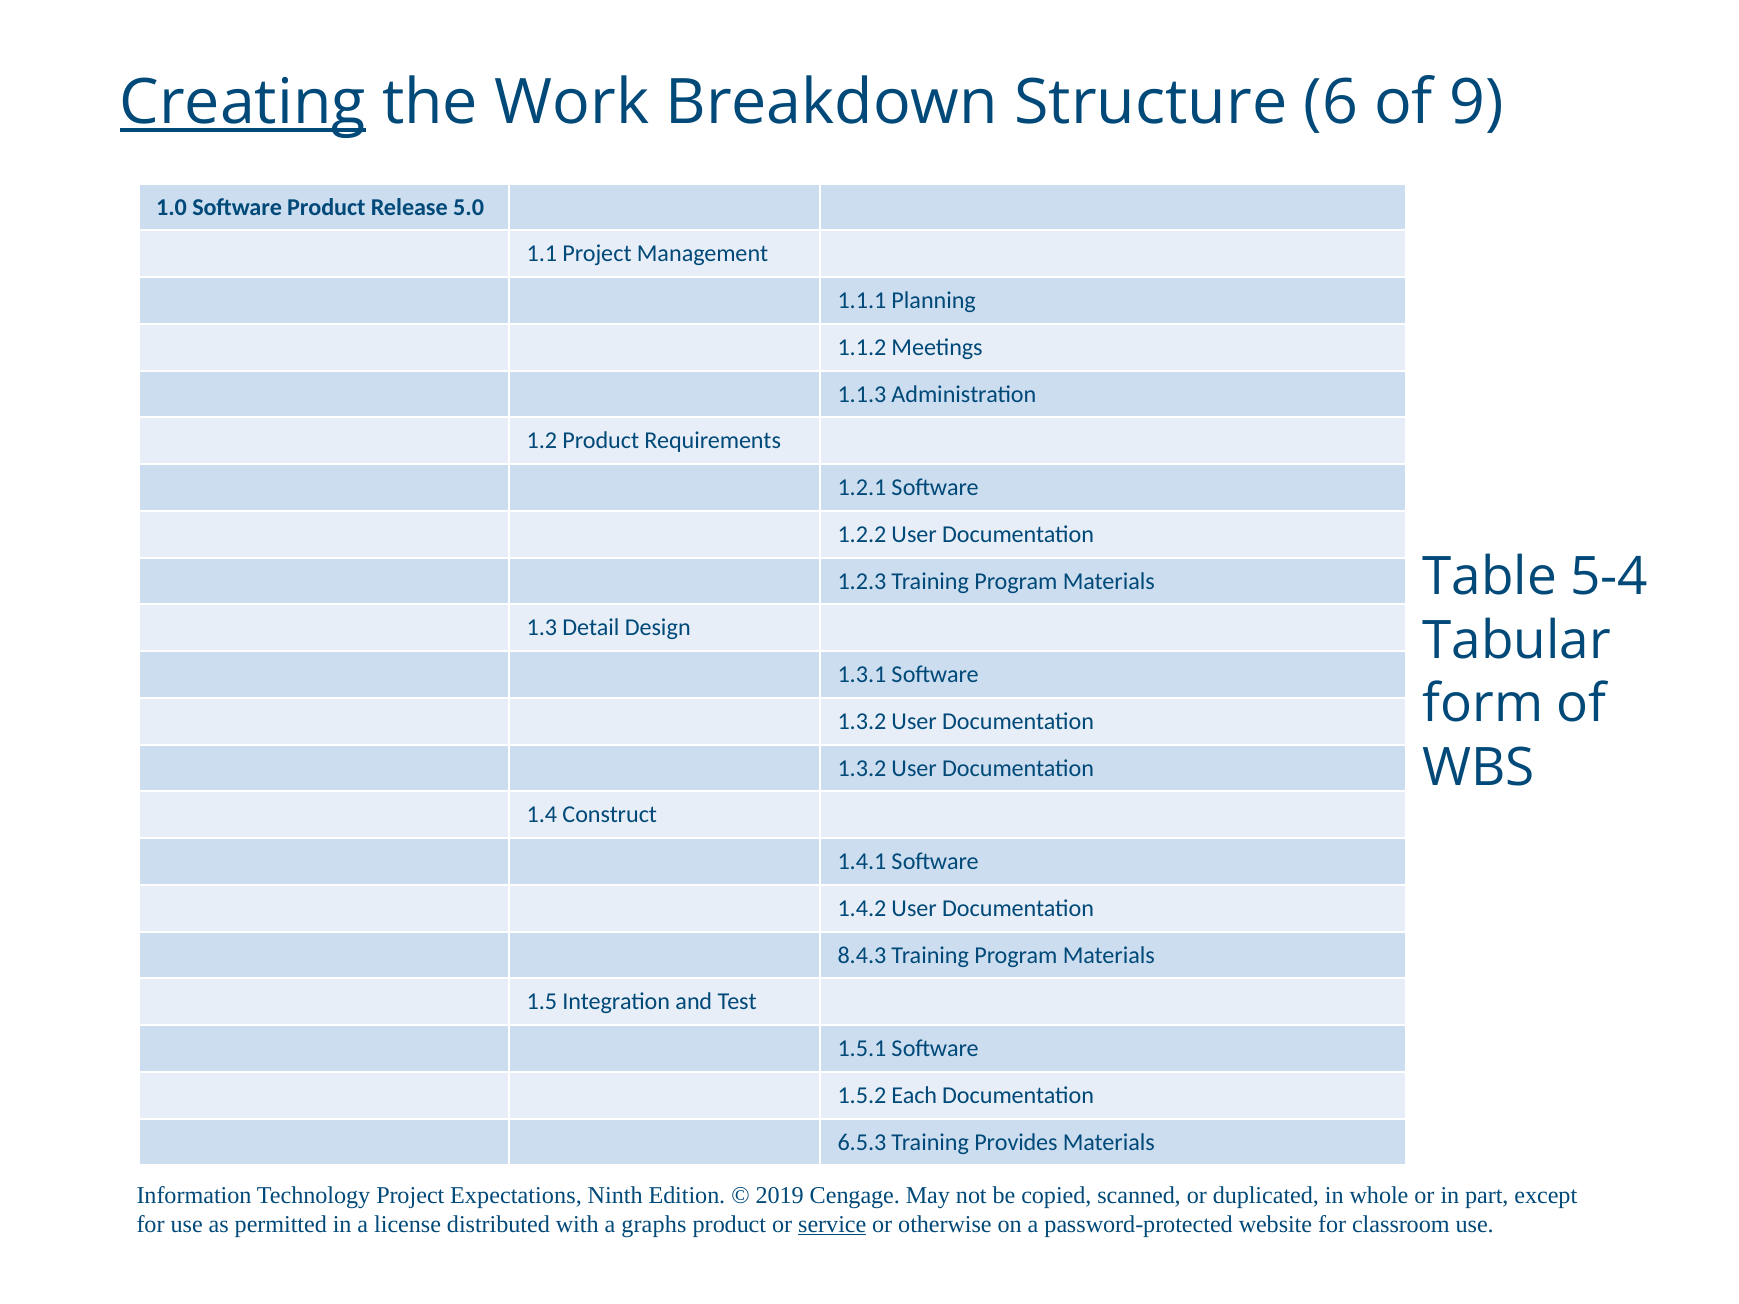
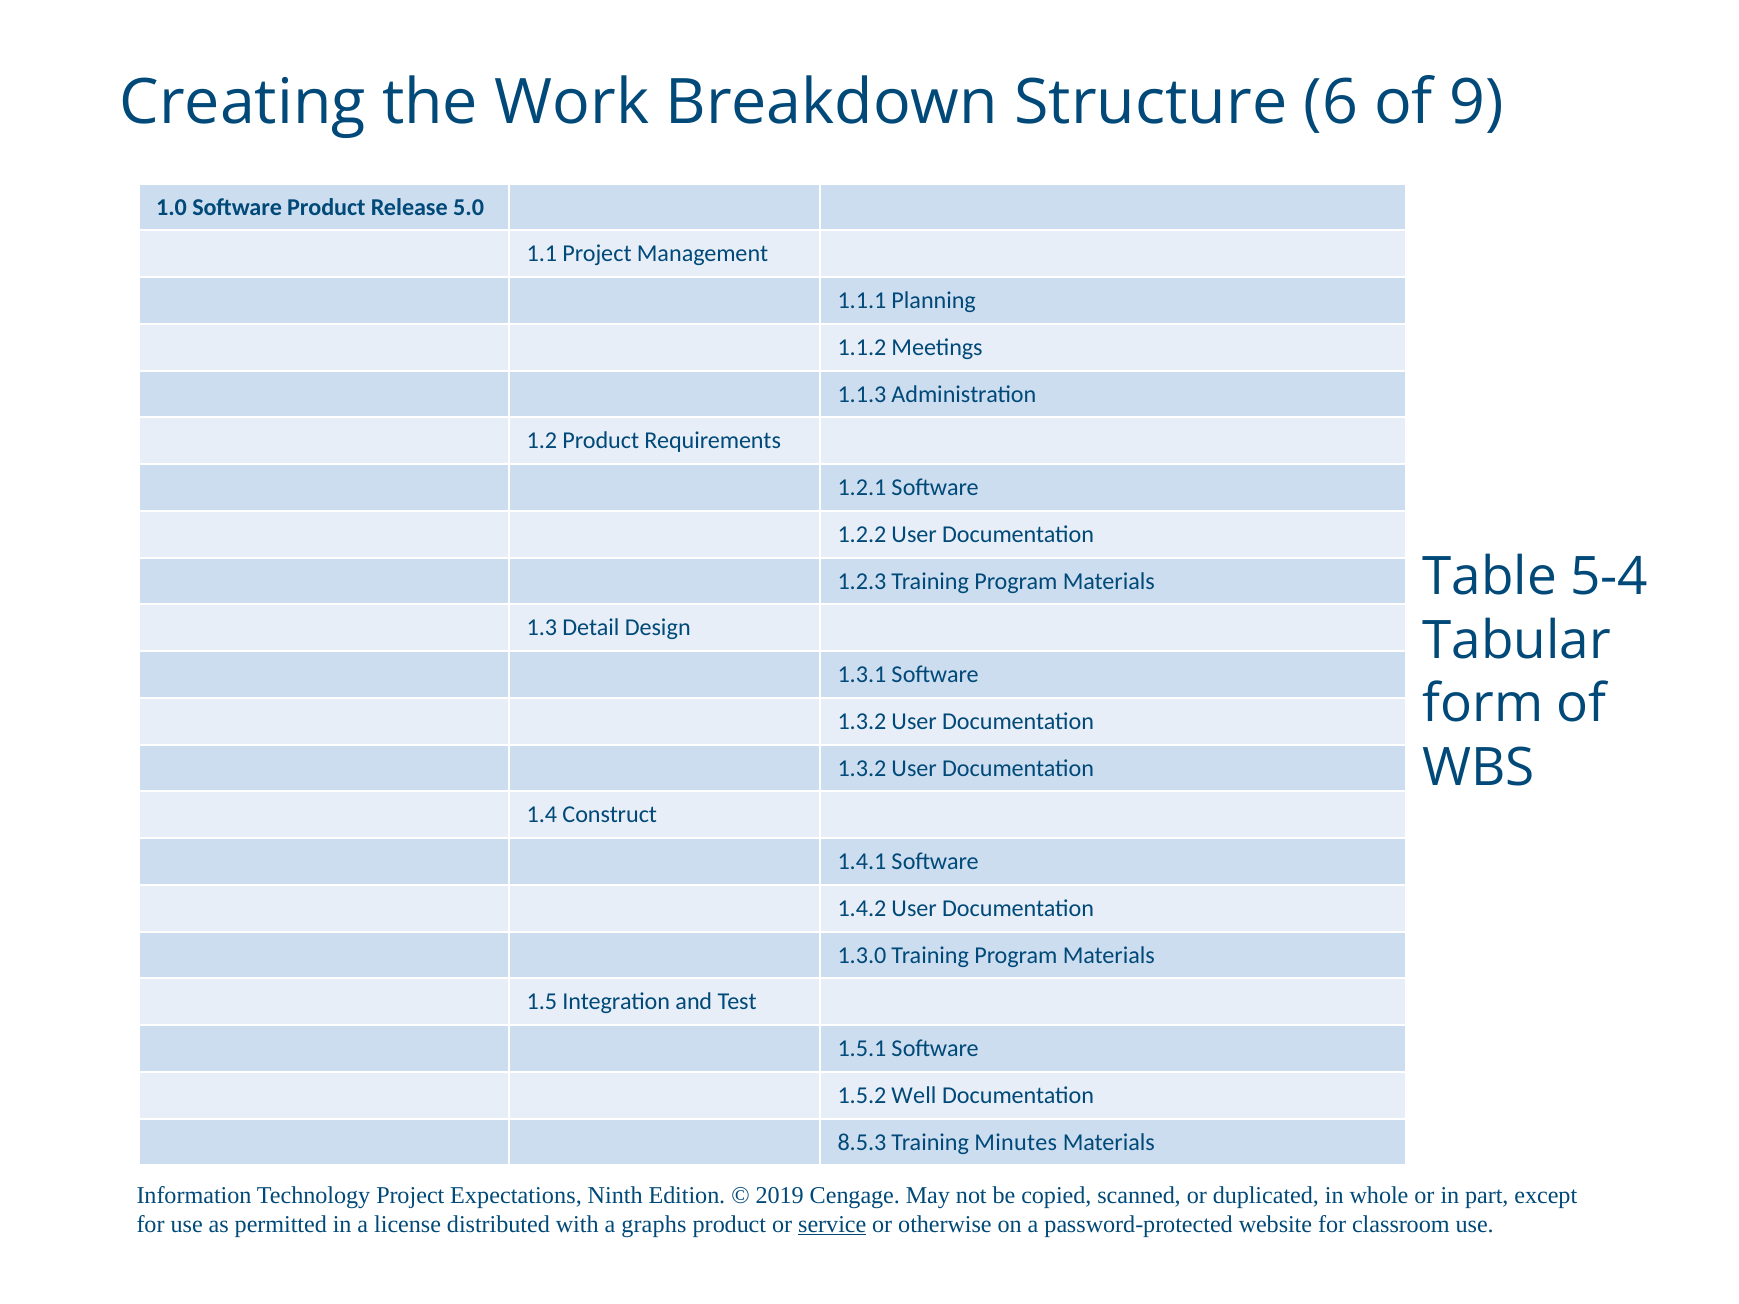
Creating underline: present -> none
8.4.3: 8.4.3 -> 1.3.0
Each: Each -> Well
6.5.3: 6.5.3 -> 8.5.3
Provides: Provides -> Minutes
